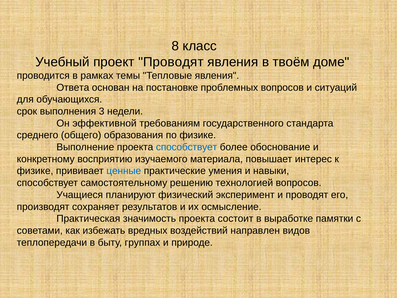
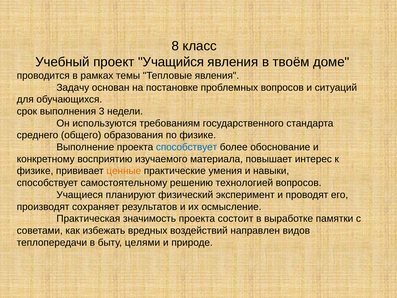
проект Проводят: Проводят -> Учащийся
Ответа: Ответа -> Задачу
эффективной: эффективной -> используются
ценные colour: blue -> orange
группах: группах -> целями
